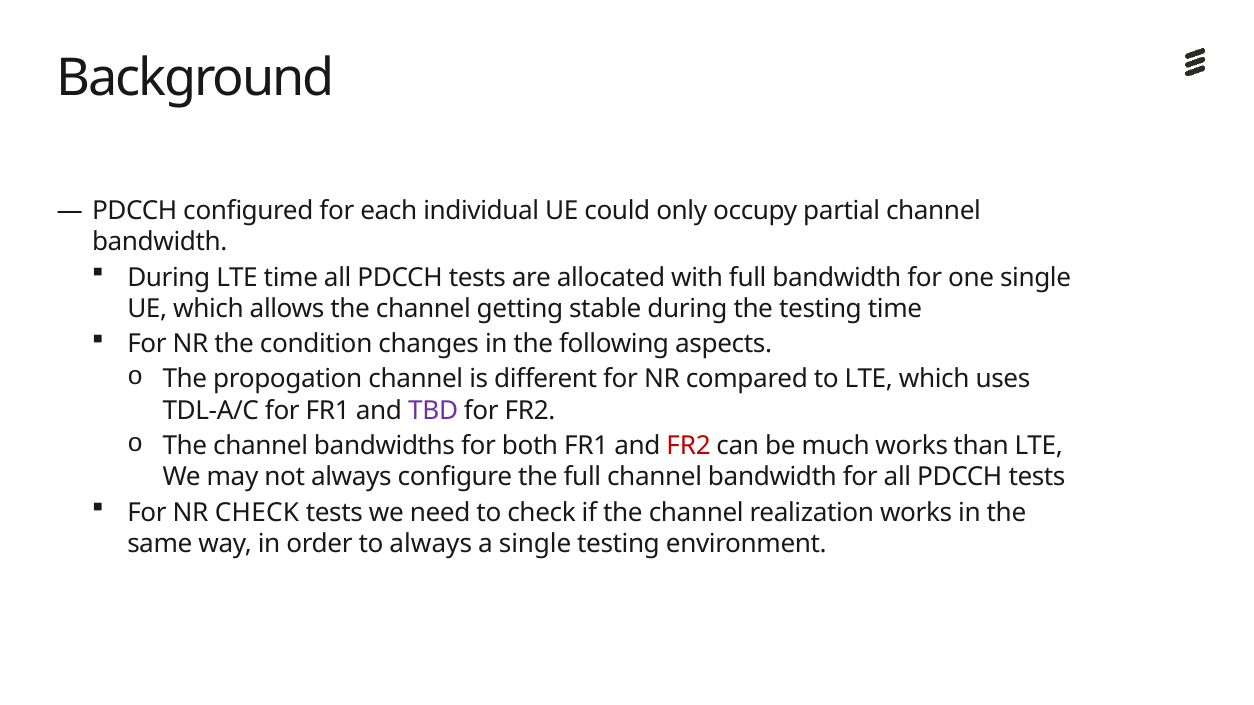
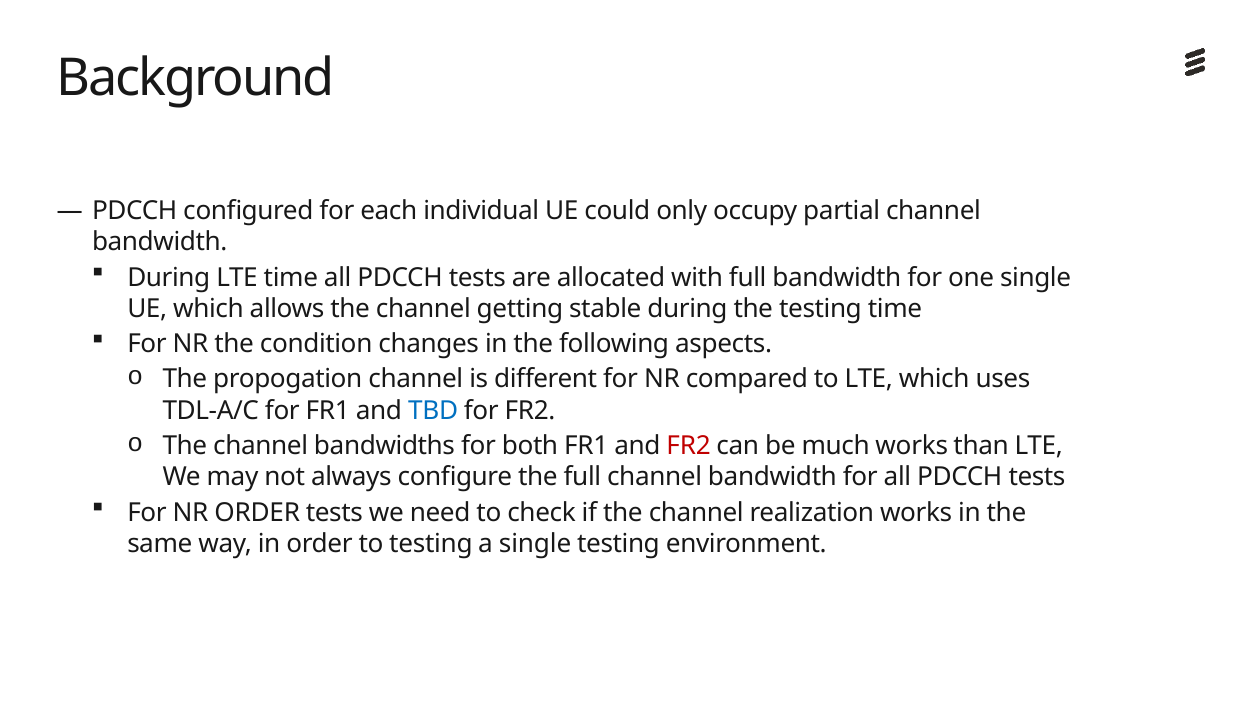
TBD colour: purple -> blue
NR CHECK: CHECK -> ORDER
to always: always -> testing
